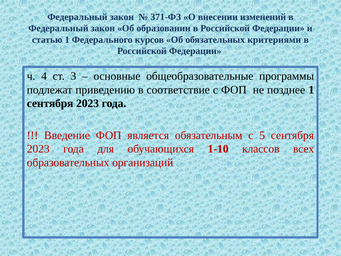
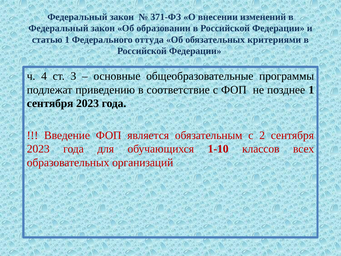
курсов: курсов -> оттуда
5: 5 -> 2
